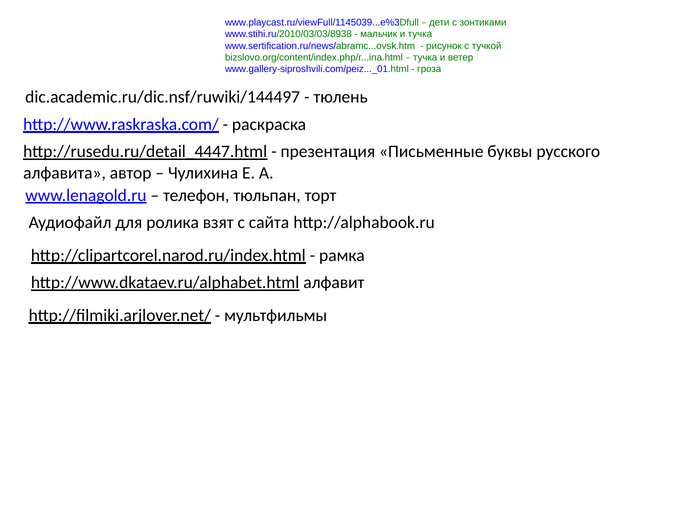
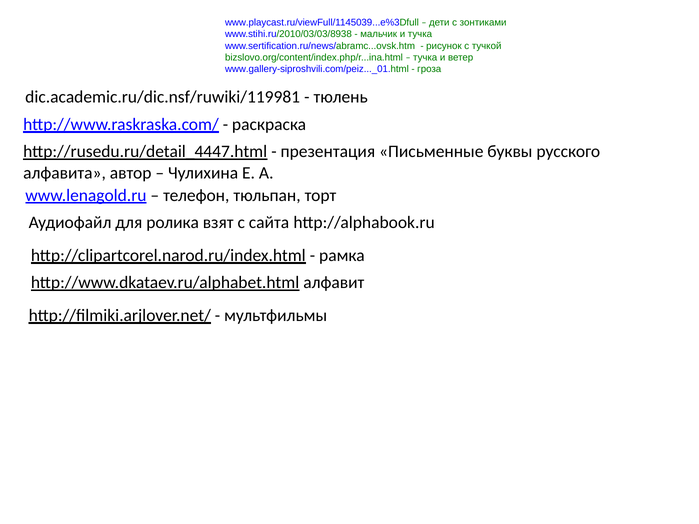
dic.academic.ru/dic.nsf/ruwiki/144497: dic.academic.ru/dic.nsf/ruwiki/144497 -> dic.academic.ru/dic.nsf/ruwiki/119981
